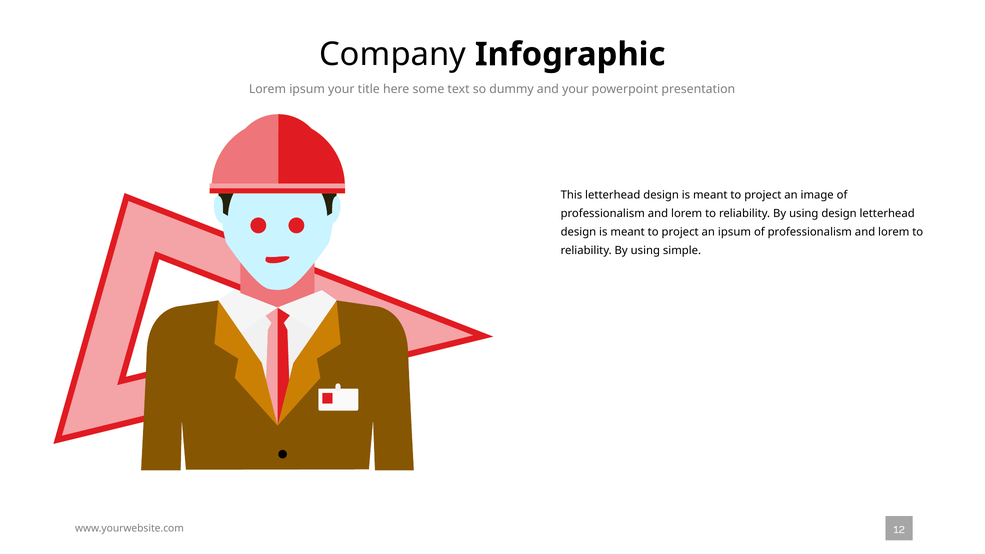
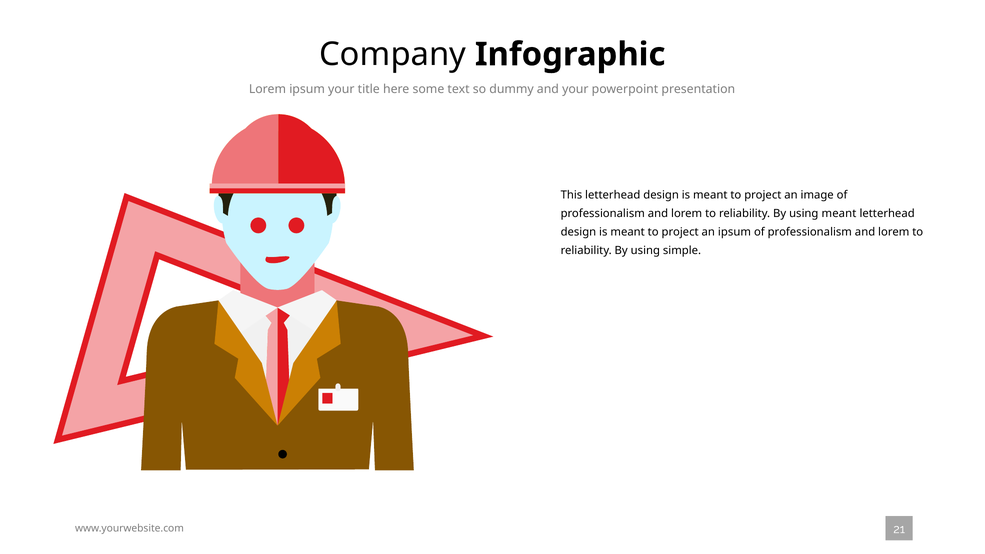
using design: design -> meant
12: 12 -> 21
